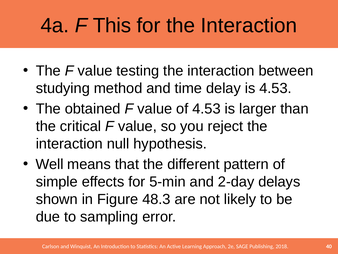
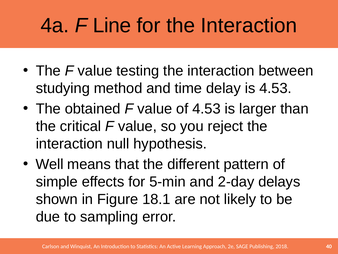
This: This -> Line
48.3: 48.3 -> 18.1
